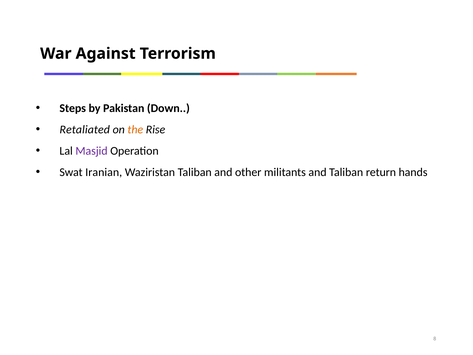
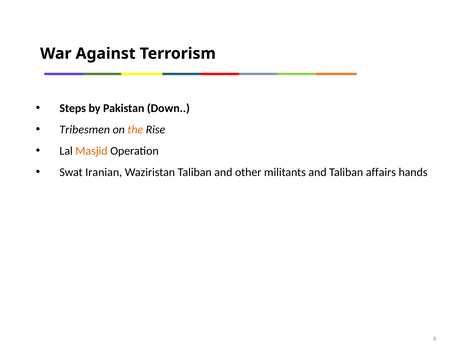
Retaliated: Retaliated -> Tribesmen
Masjid colour: purple -> orange
return: return -> affairs
